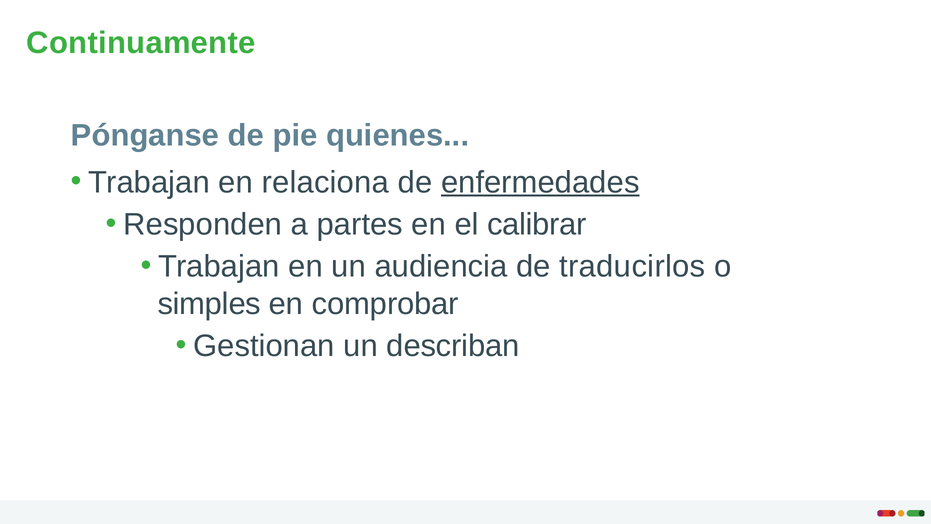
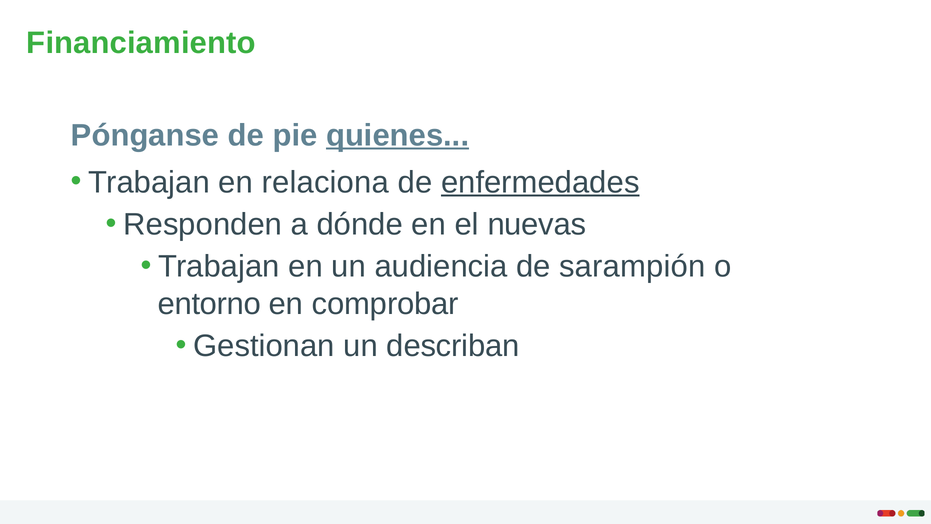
Continuamente: Continuamente -> Financiamiento
quienes underline: none -> present
partes: partes -> dónde
calibrar: calibrar -> nuevas
traducirlos: traducirlos -> sarampión
simples: simples -> entorno
